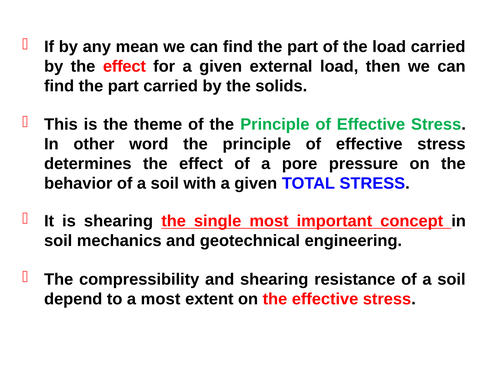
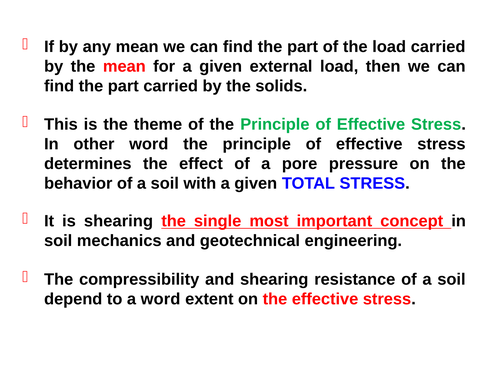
by the effect: effect -> mean
a most: most -> word
